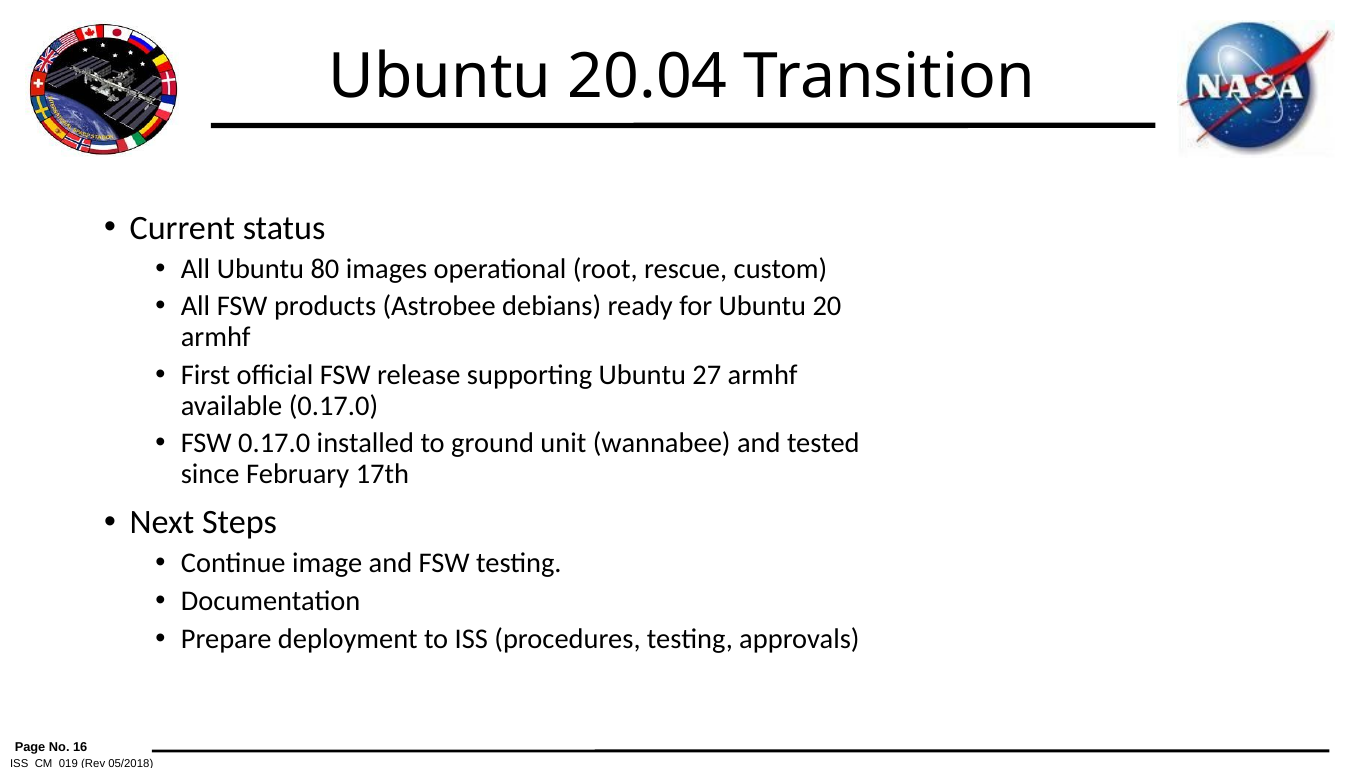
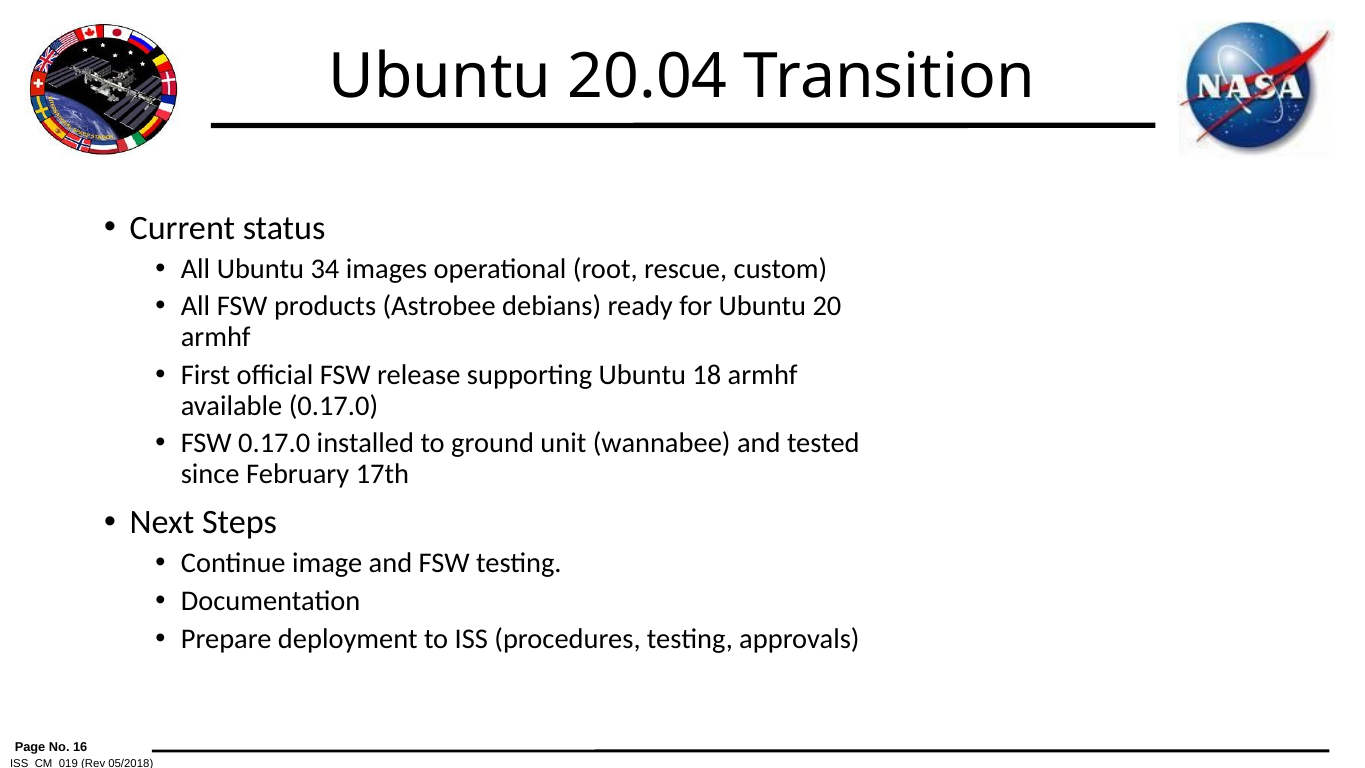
80: 80 -> 34
27: 27 -> 18
